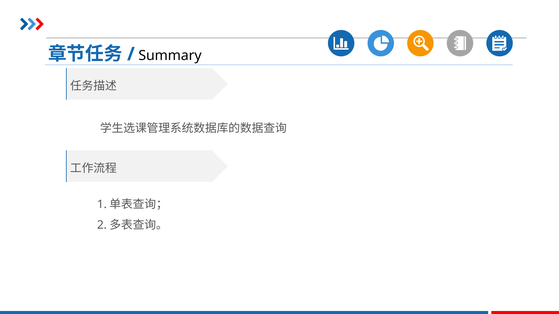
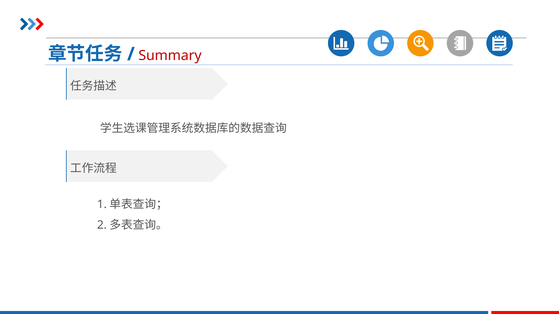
Summary colour: black -> red
